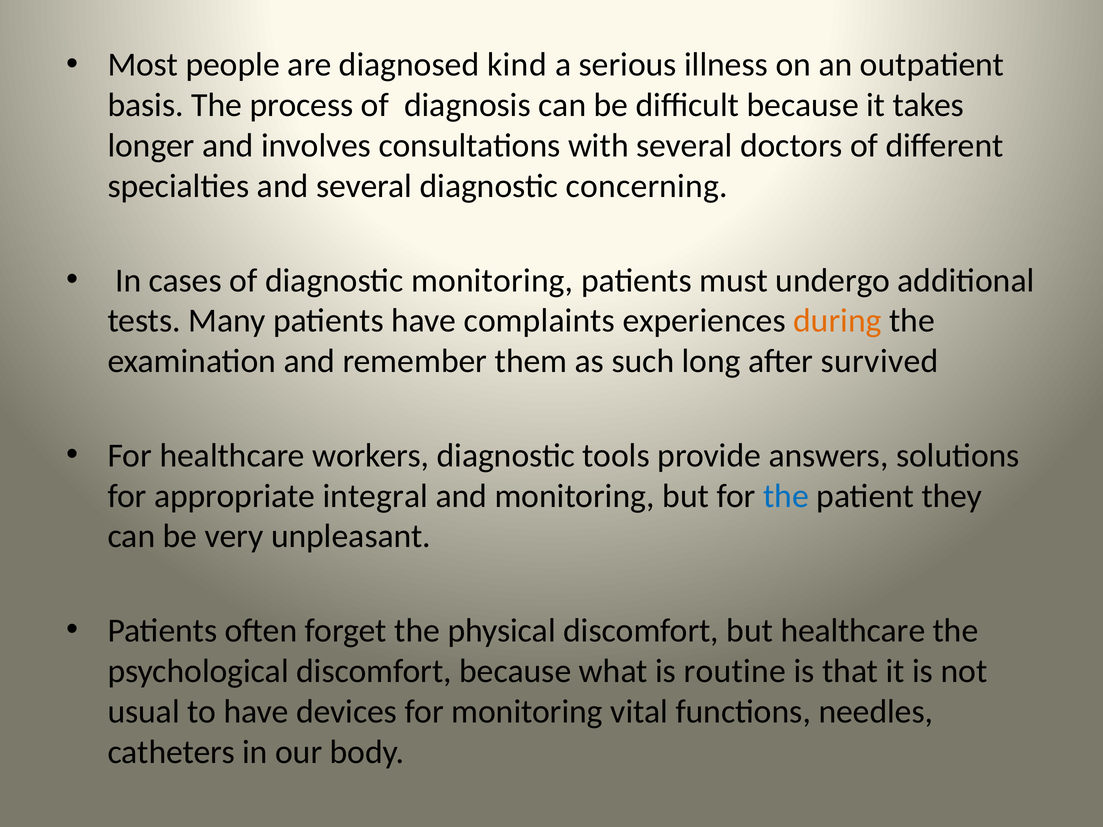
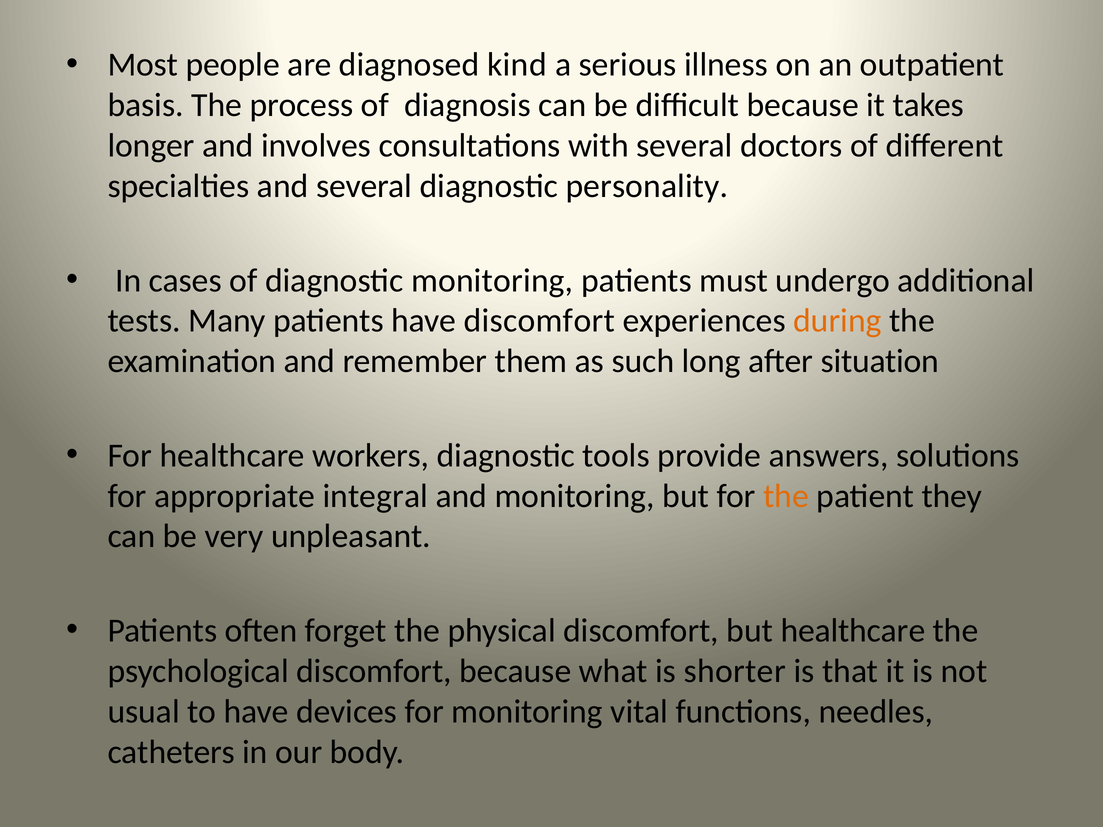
concerning: concerning -> personality
have complaints: complaints -> discomfort
survived: survived -> situation
the at (786, 496) colour: blue -> orange
routine: routine -> shorter
